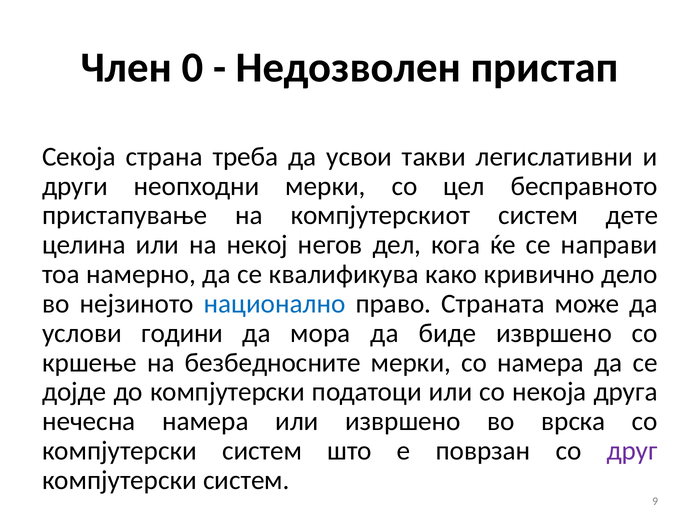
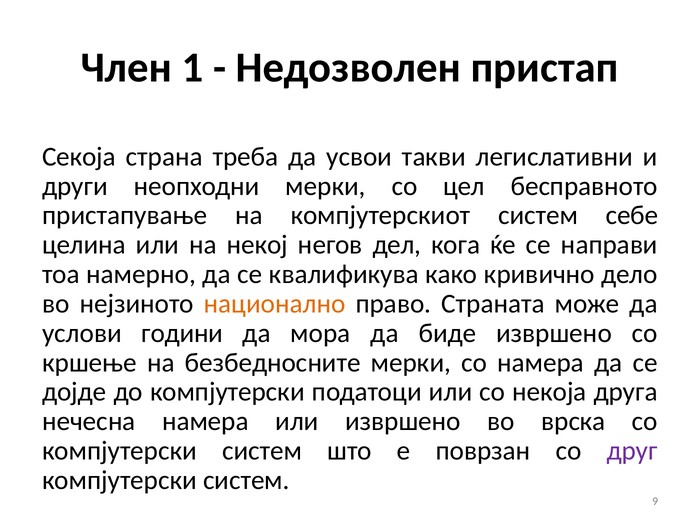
0: 0 -> 1
дете: дете -> себе
национално colour: blue -> orange
